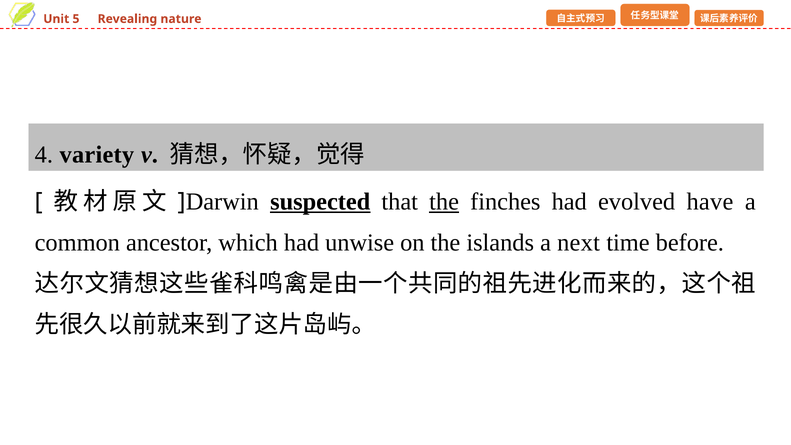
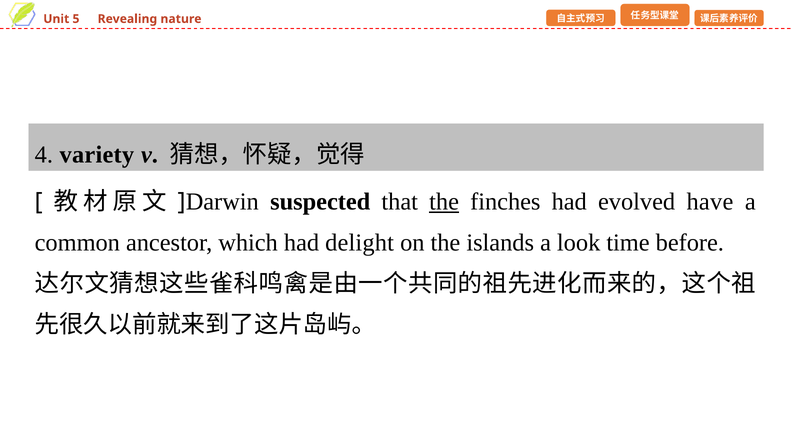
suspected underline: present -> none
unwise: unwise -> delight
next: next -> look
